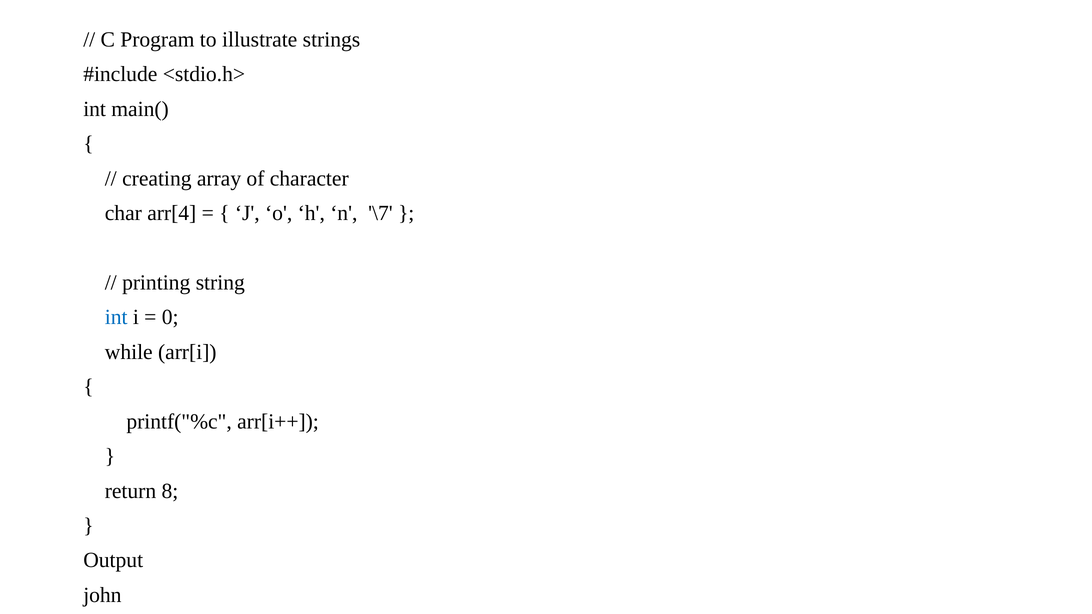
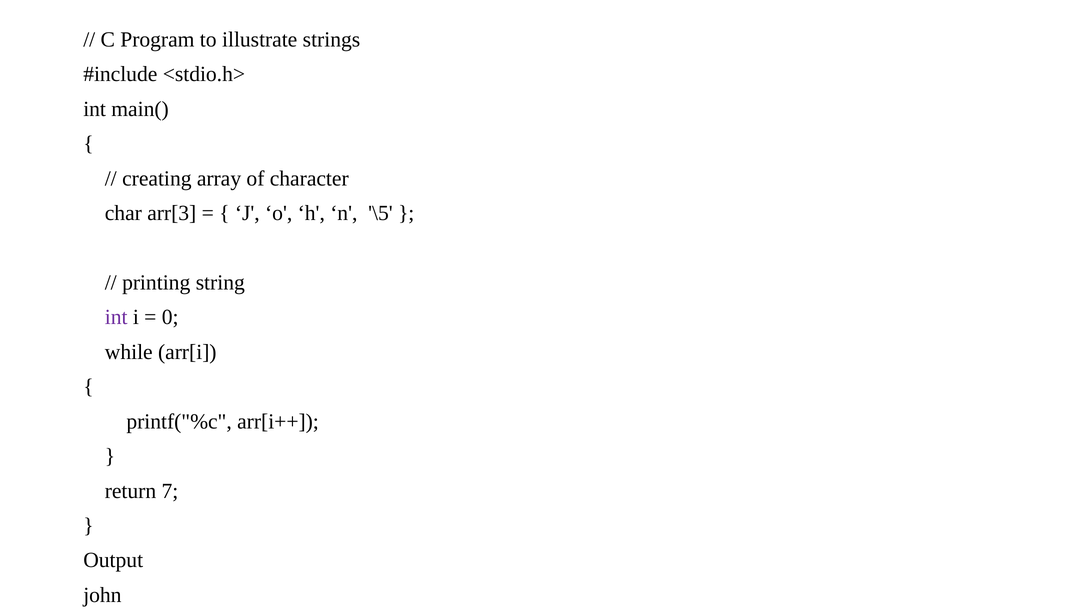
arr[4: arr[4 -> arr[3
\7: \7 -> \5
int at (116, 317) colour: blue -> purple
8: 8 -> 7
